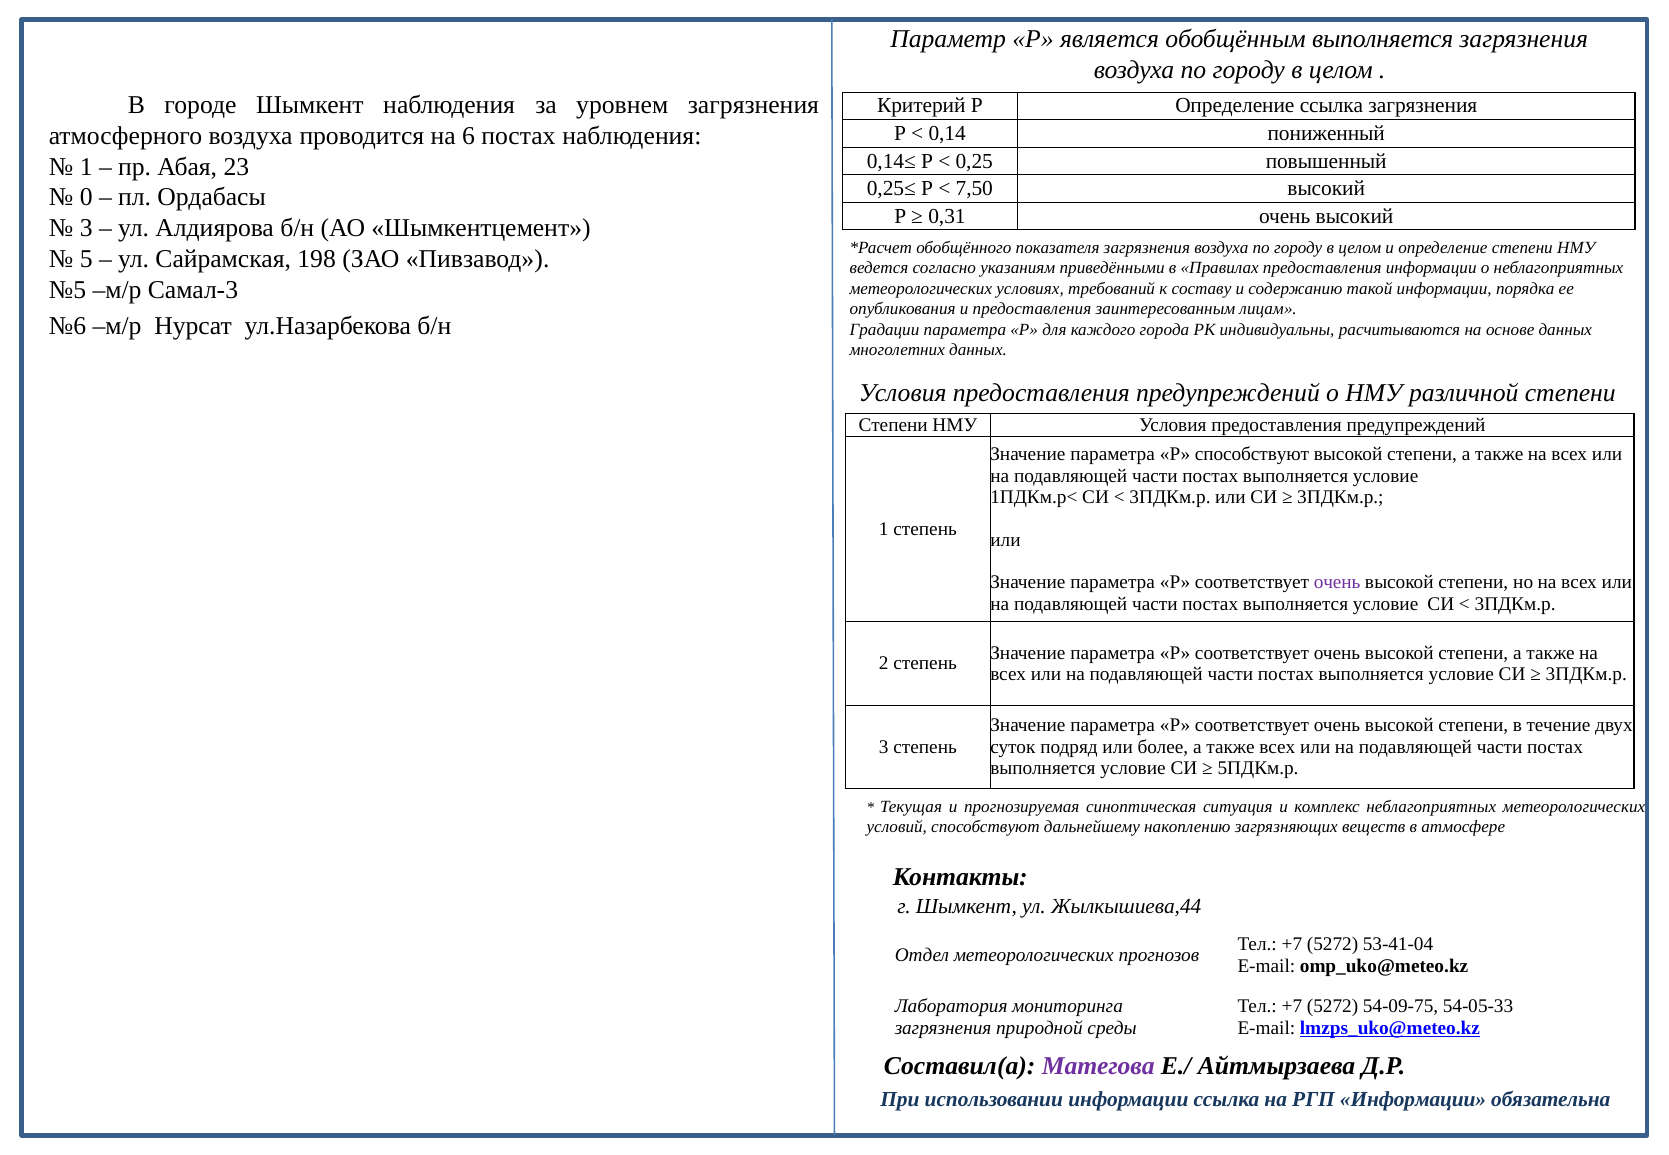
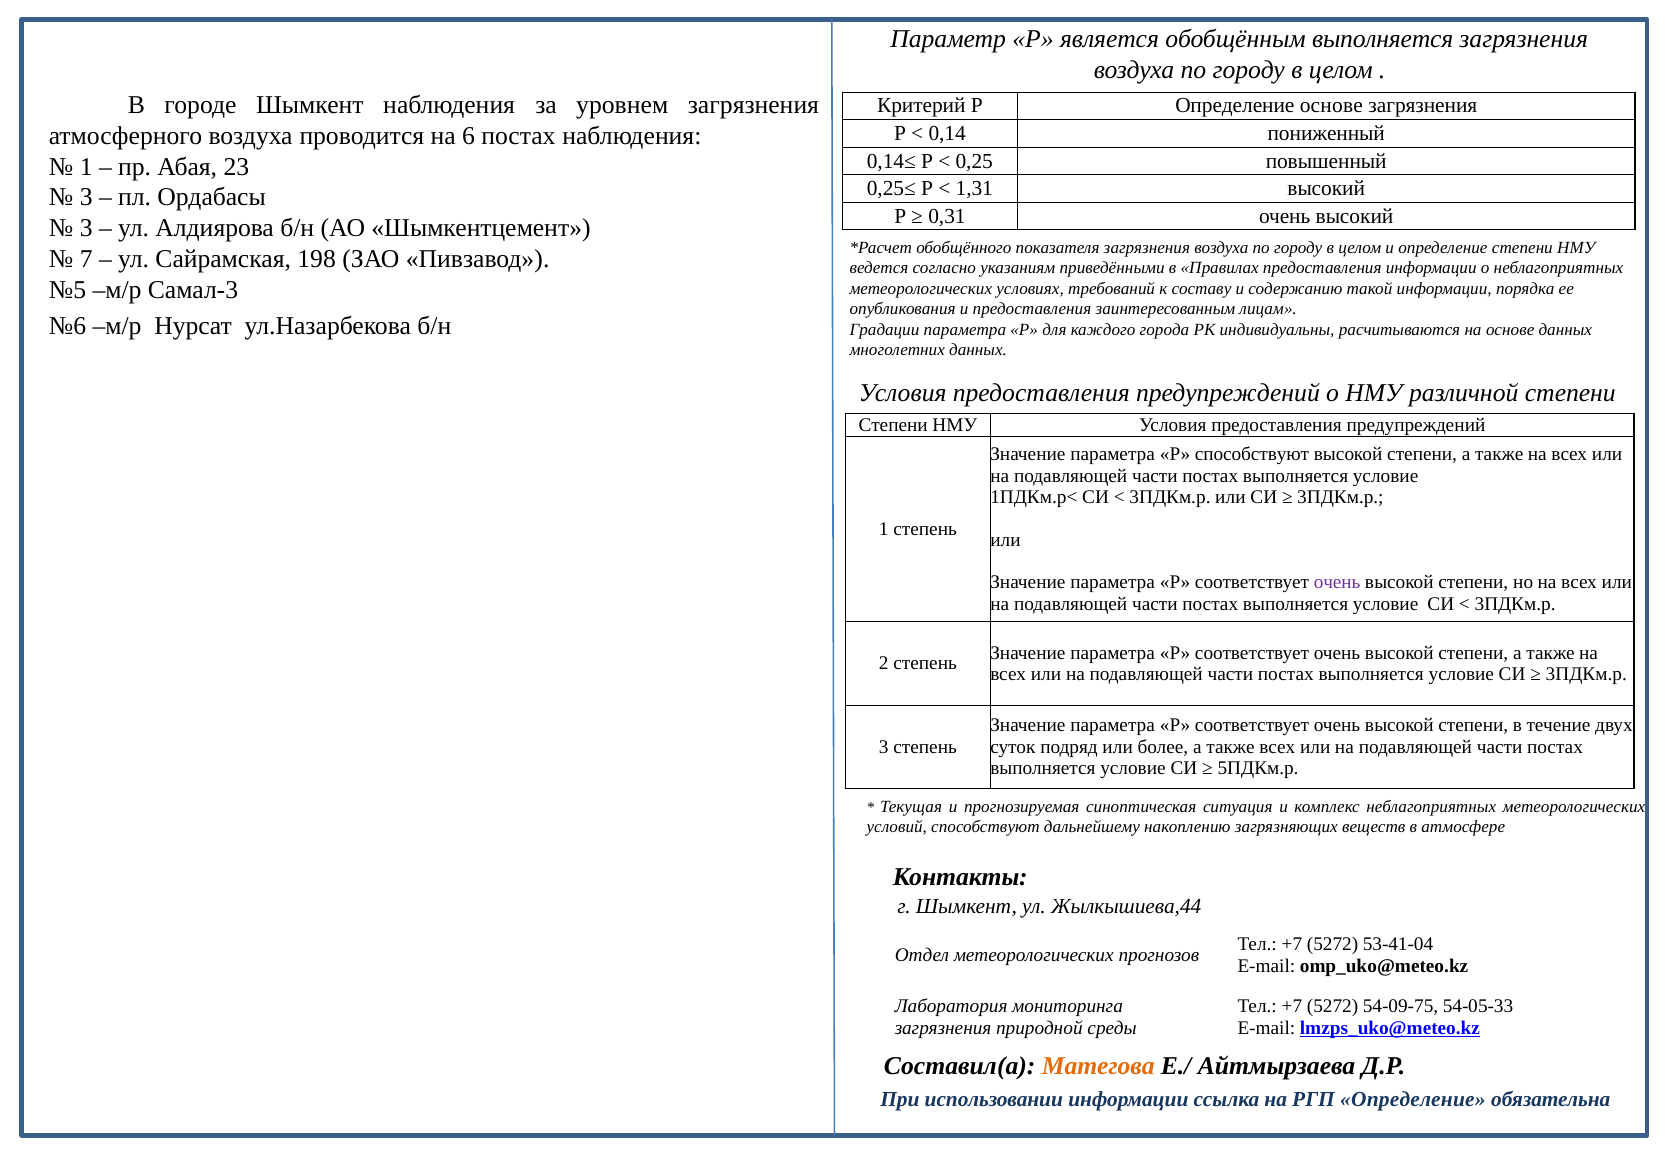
Определение ссылка: ссылка -> основе
7,50: 7,50 -> 1,31
0 at (86, 198): 0 -> 3
5: 5 -> 7
Матегова colour: purple -> orange
РГП Информации: Информации -> Определение
